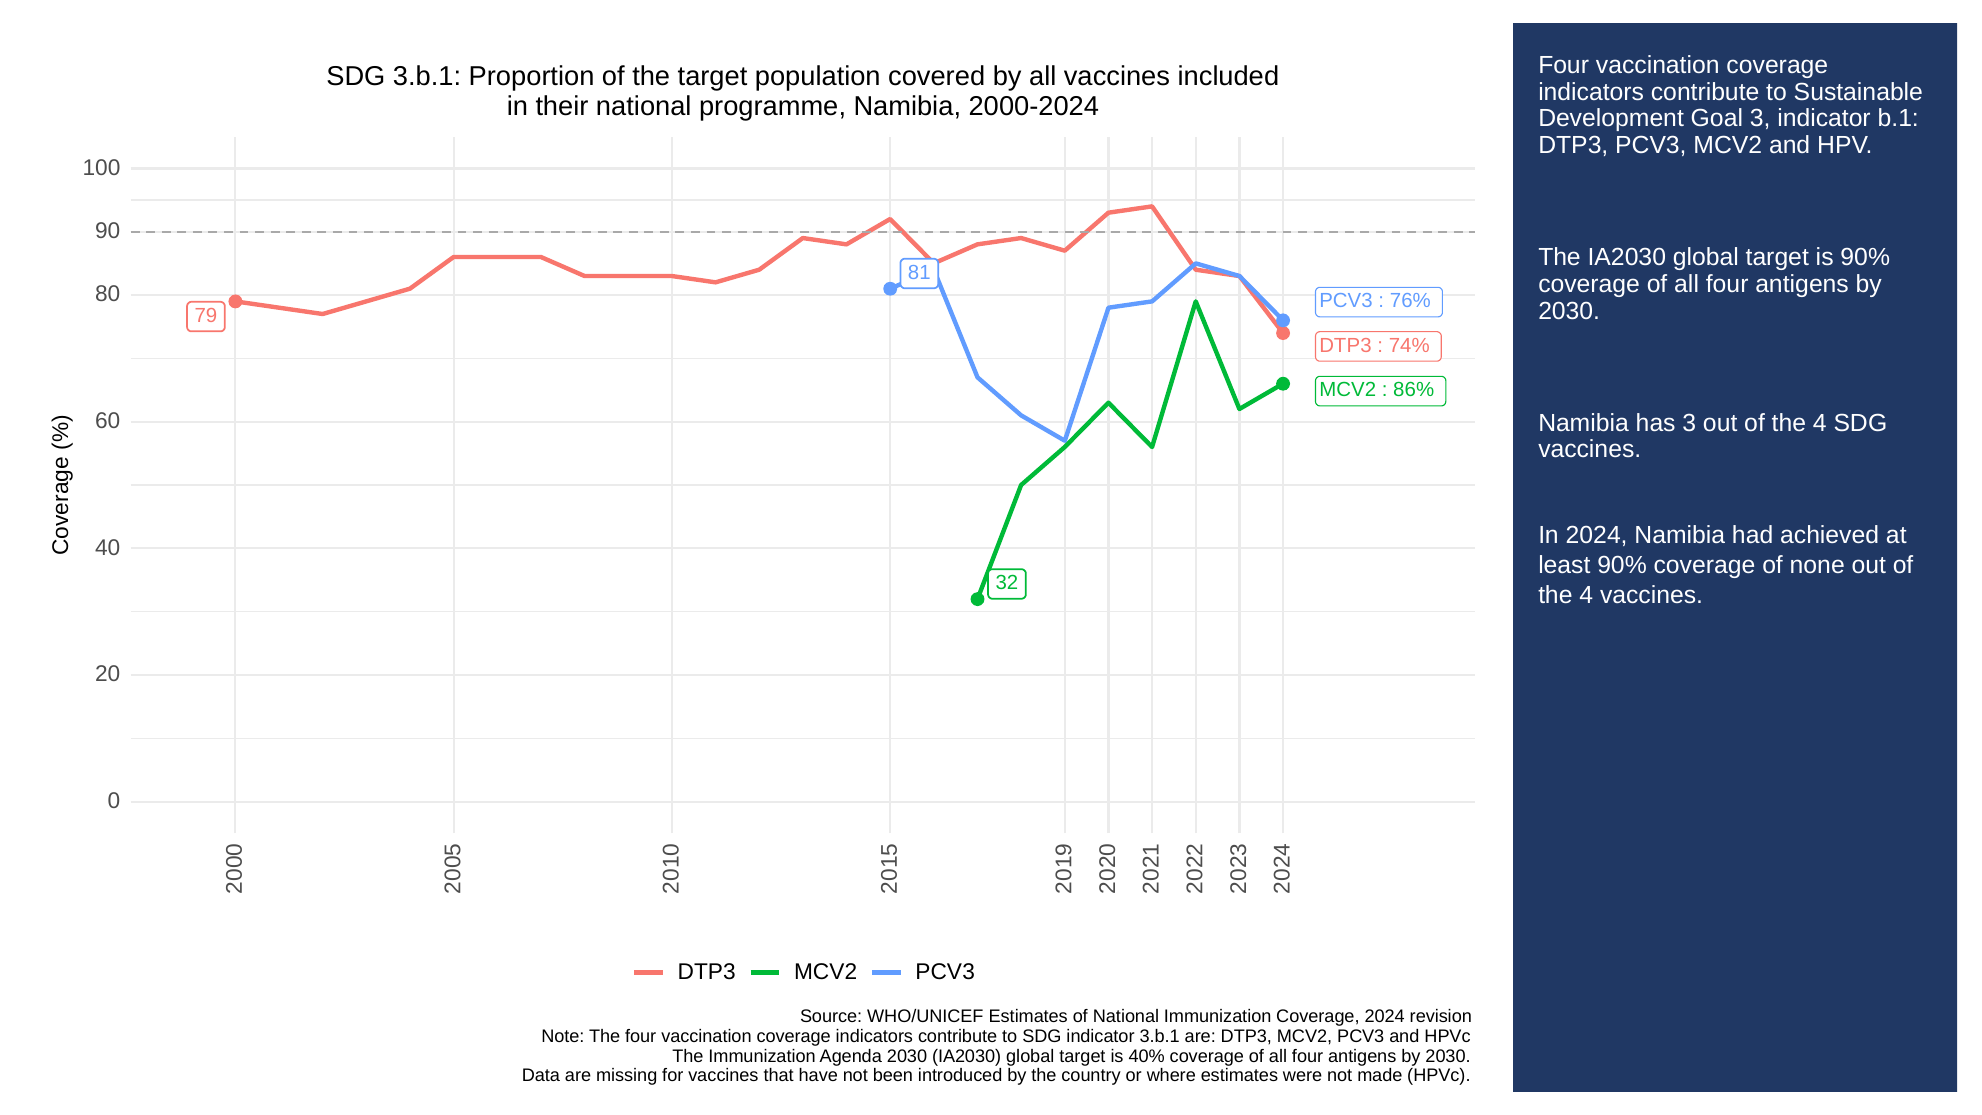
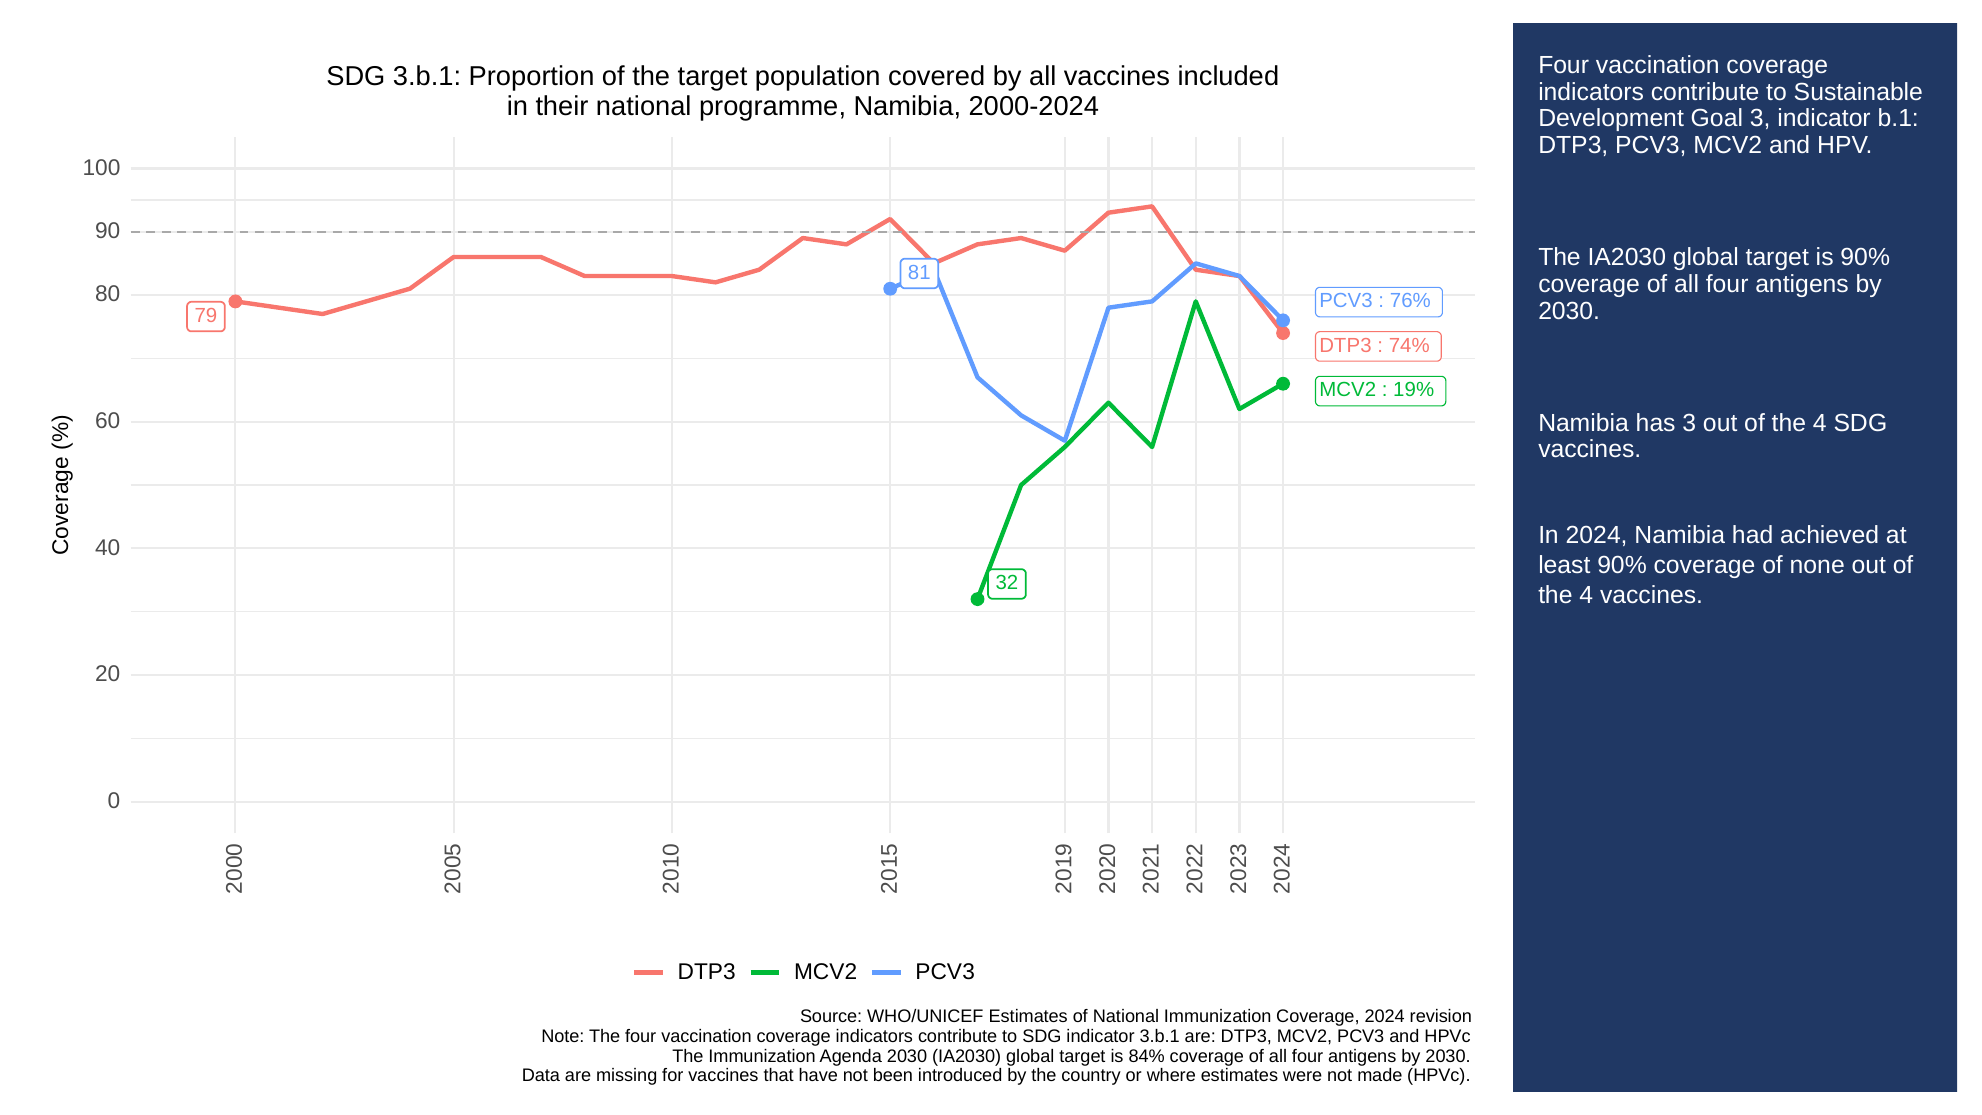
86%: 86% -> 19%
40%: 40% -> 84%
